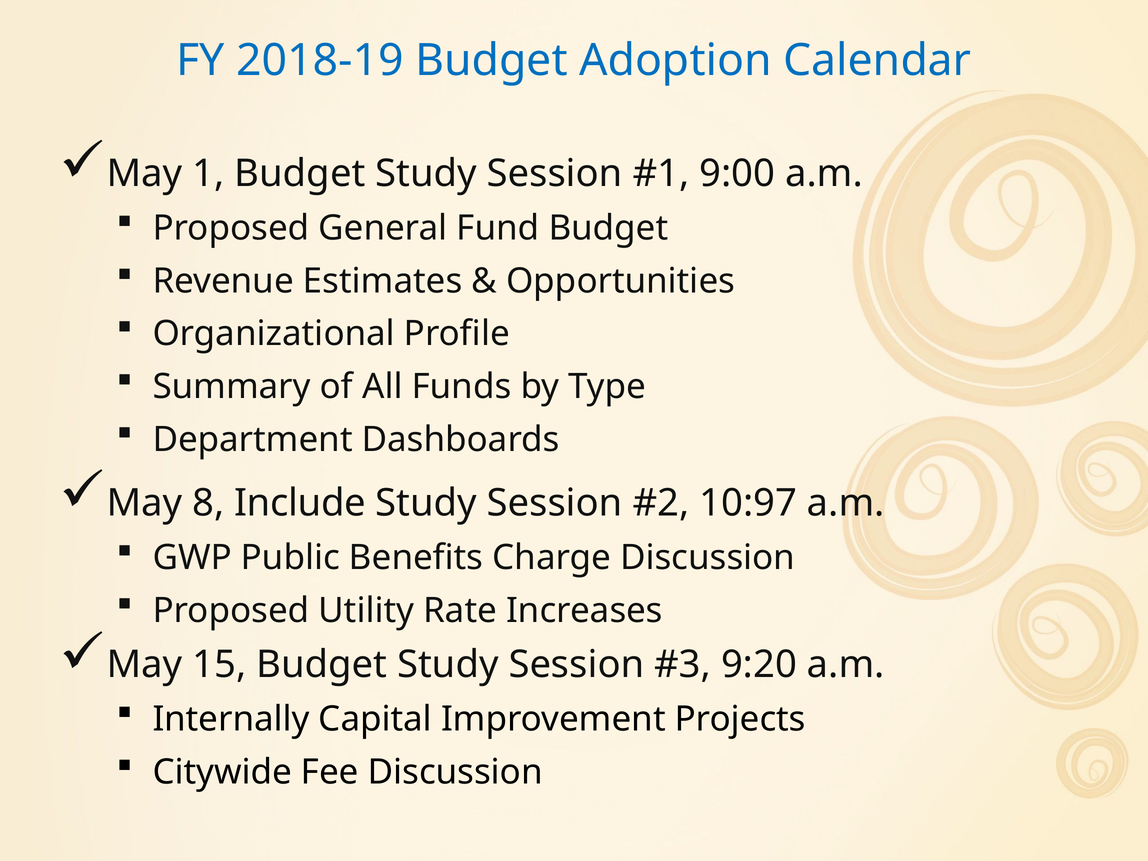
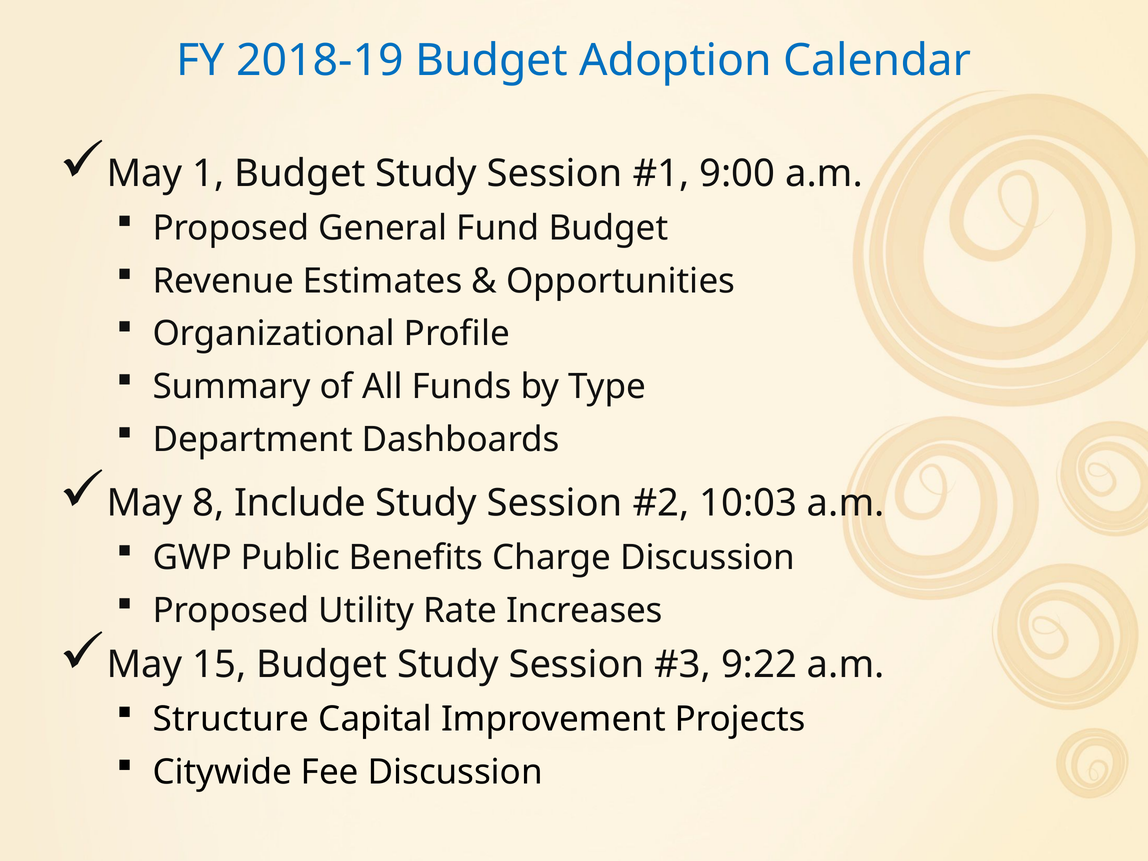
10:97: 10:97 -> 10:03
9:20: 9:20 -> 9:22
Internally: Internally -> Structure
